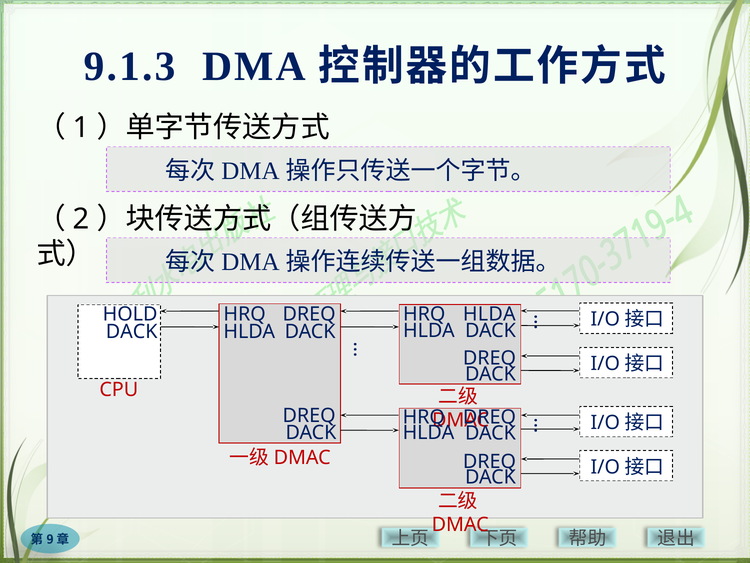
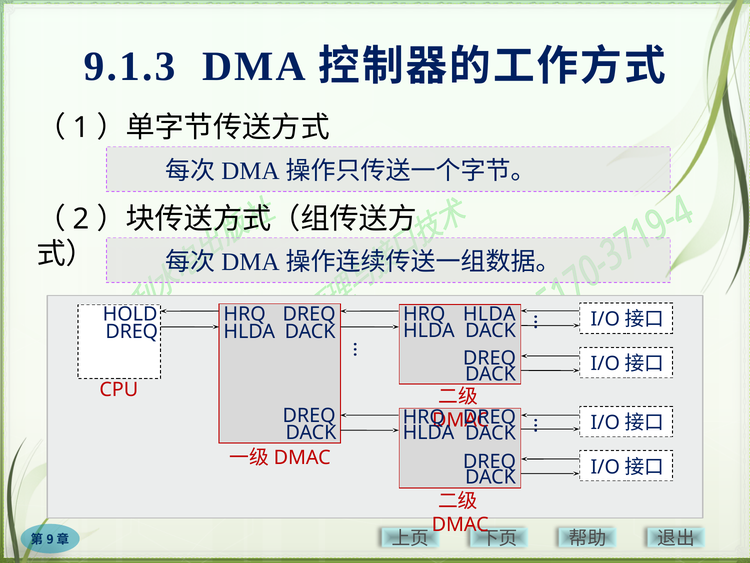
DACK at (132, 331): DACK -> DREQ
